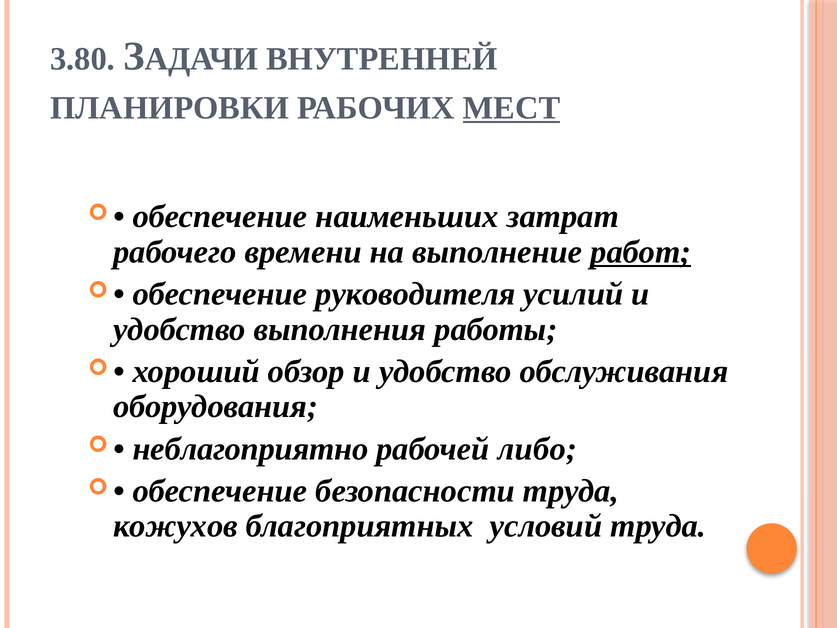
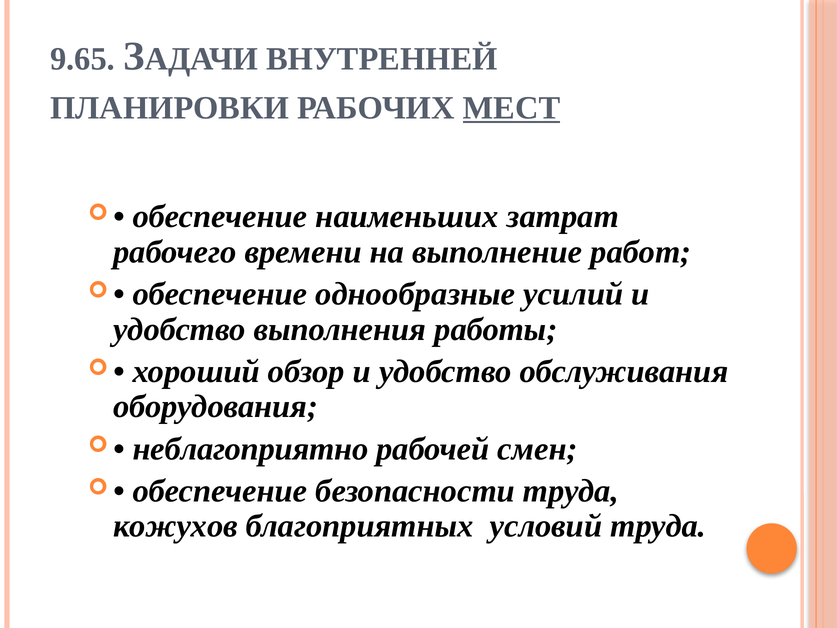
3.80: 3.80 -> 9.65
работ underline: present -> none
руководителя: руководителя -> однообразные
либо: либо -> смен
